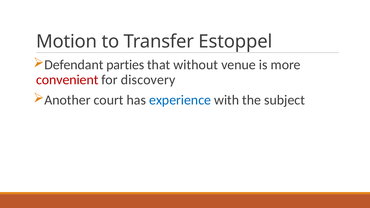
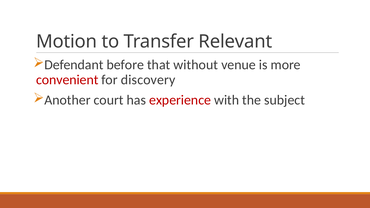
Estoppel: Estoppel -> Relevant
parties: parties -> before
experience colour: blue -> red
